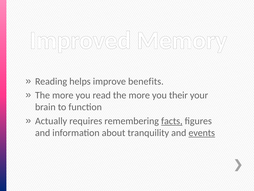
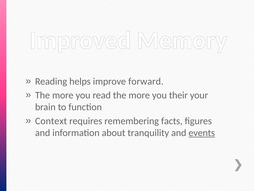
benefits: benefits -> forward
Actually: Actually -> Context
facts underline: present -> none
